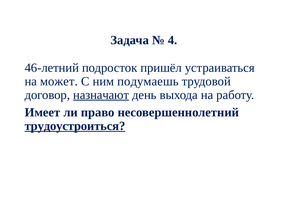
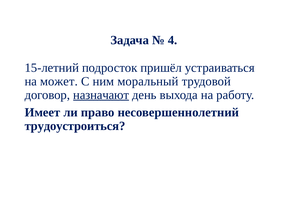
46-летний: 46-летний -> 15-летний
подумаешь: подумаешь -> моральный
трудоустроиться underline: present -> none
